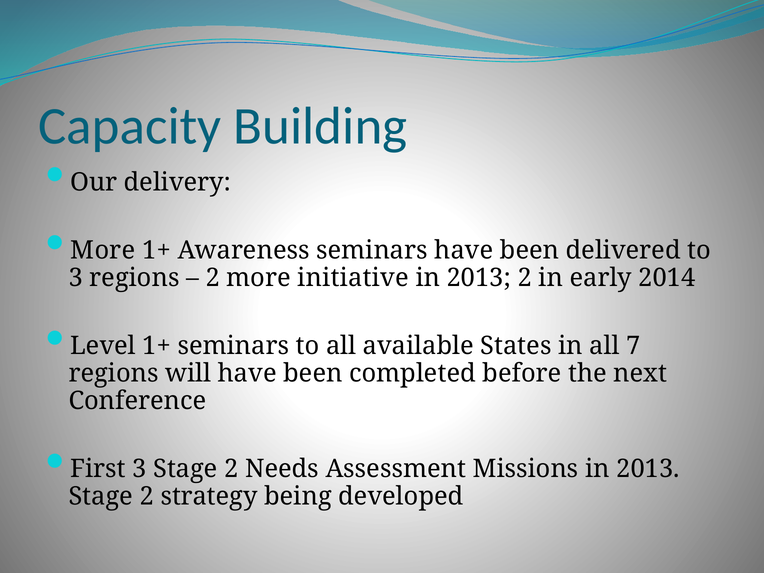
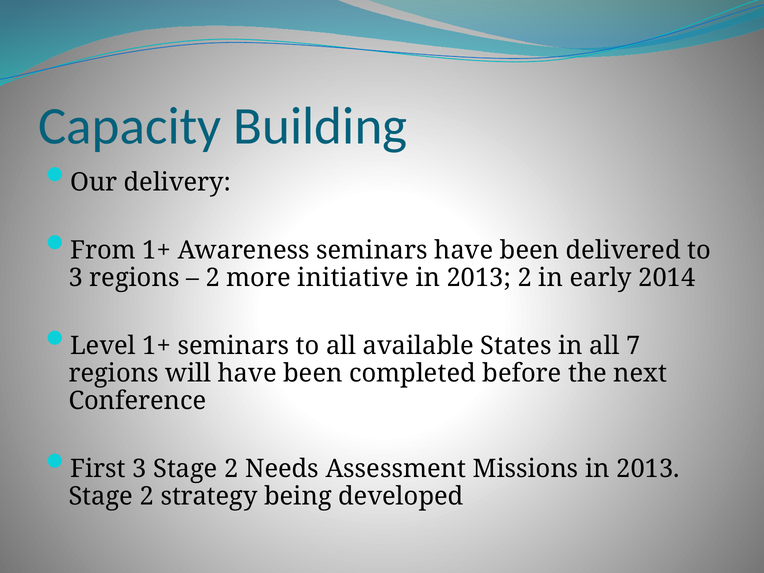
More at (103, 250): More -> From
